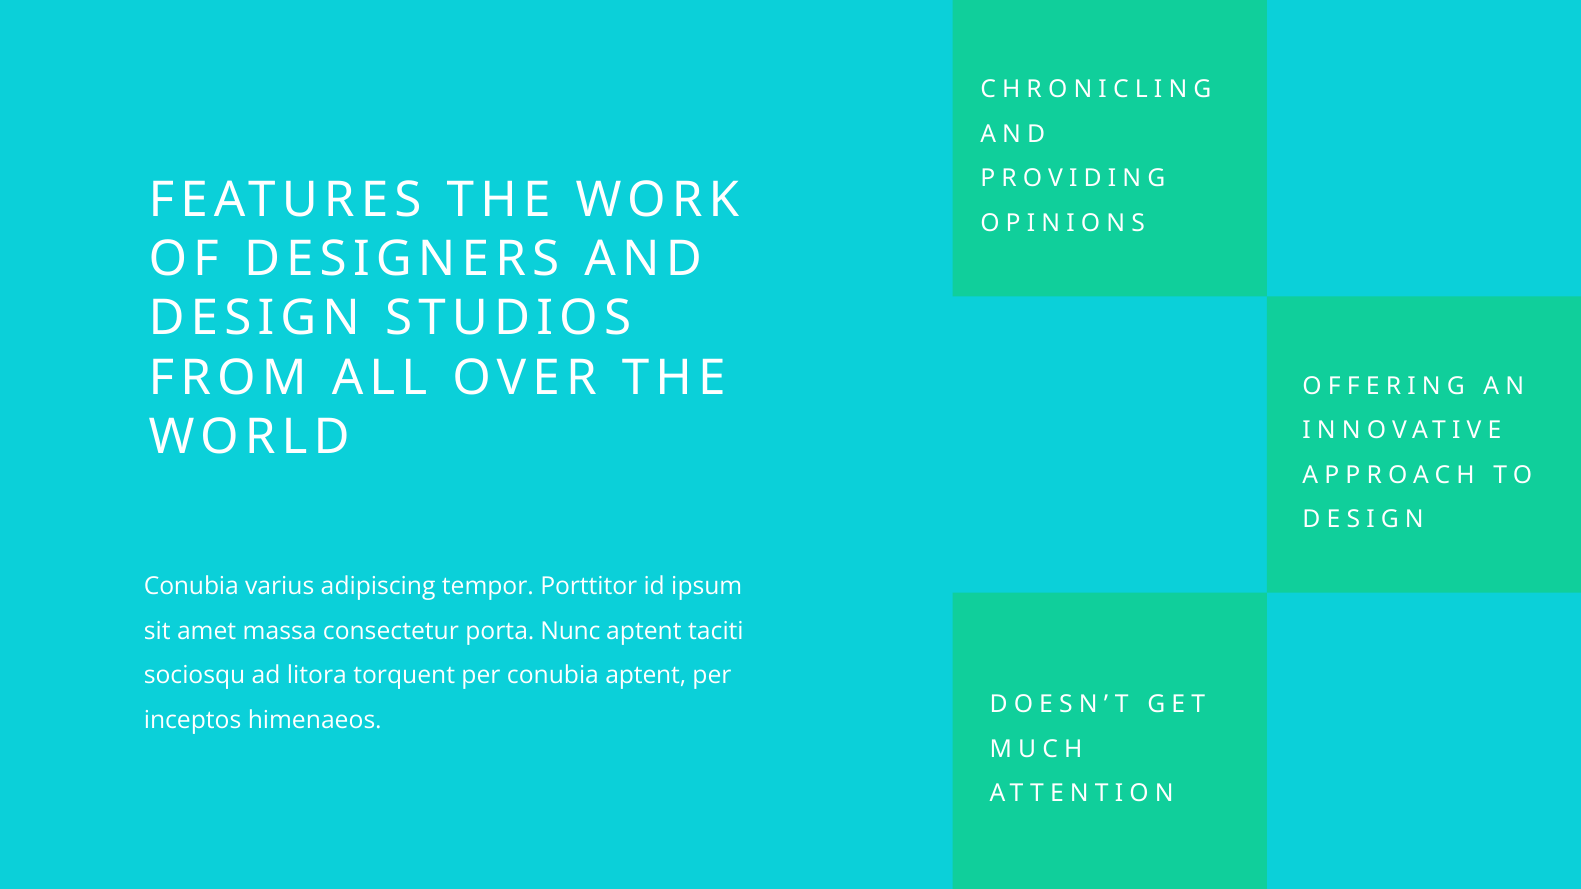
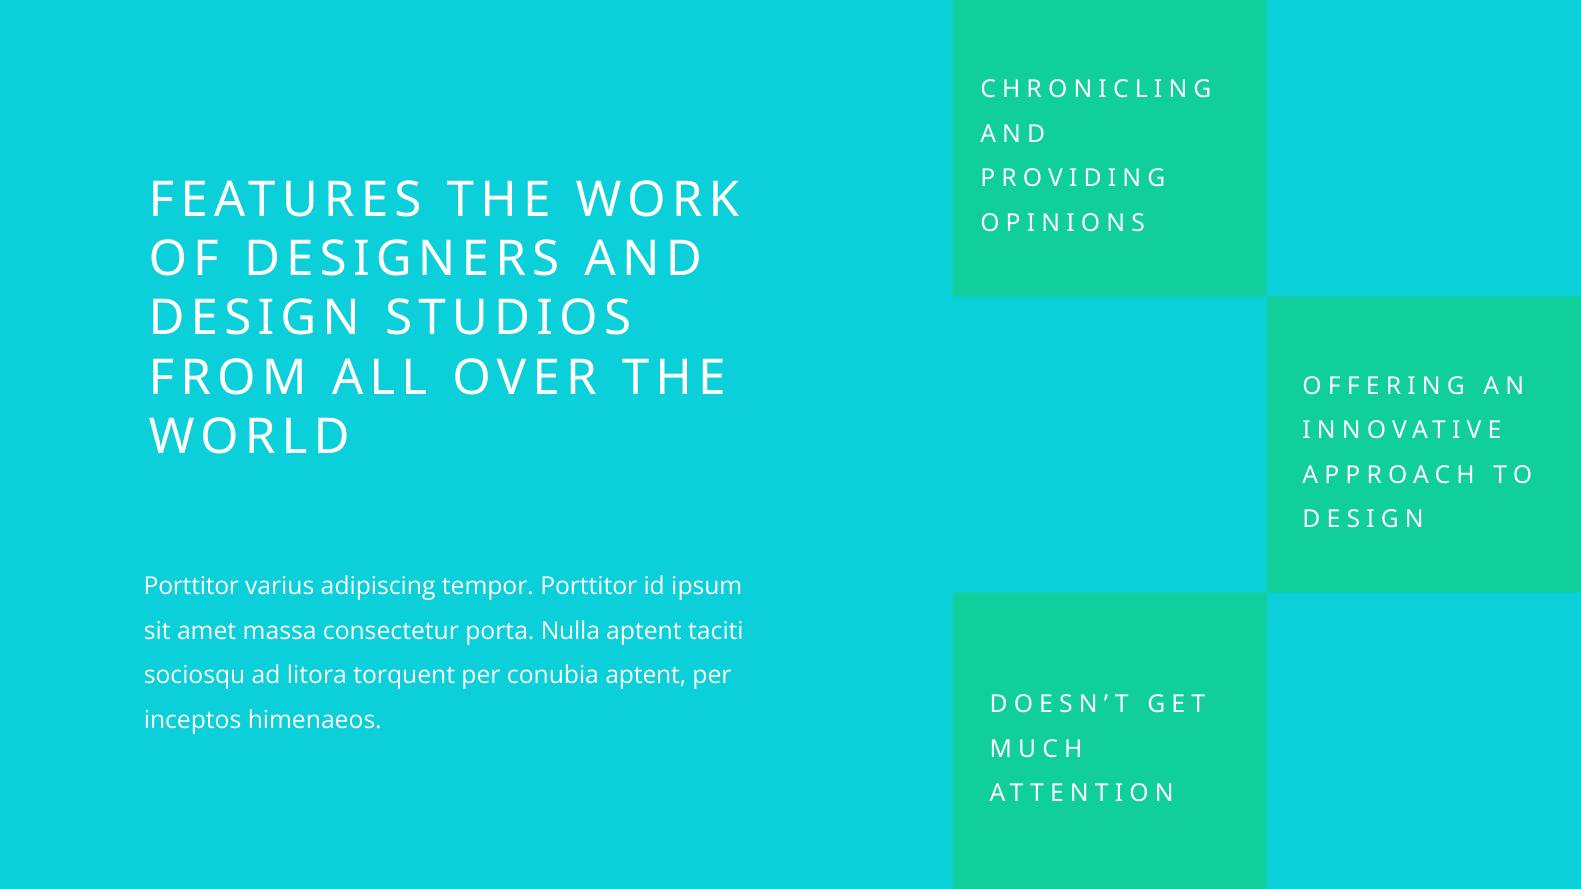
Conubia at (191, 587): Conubia -> Porttitor
Nunc: Nunc -> Nulla
